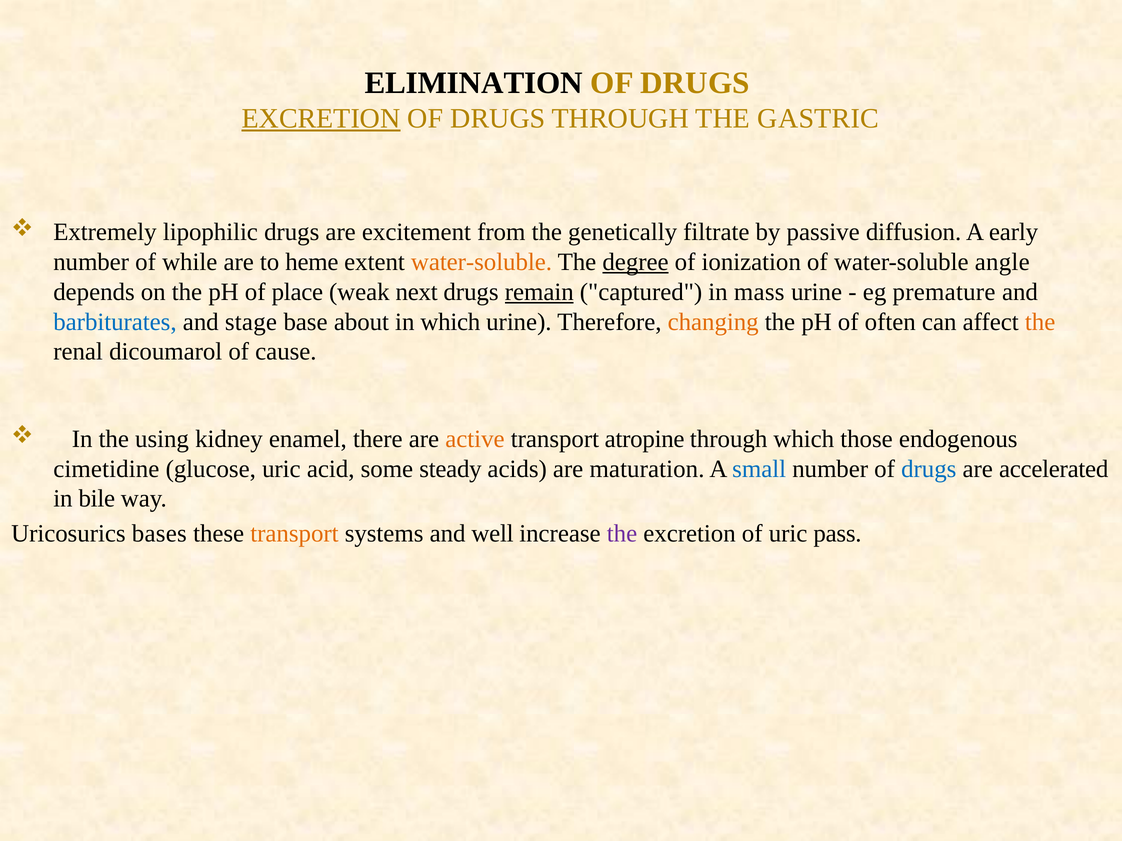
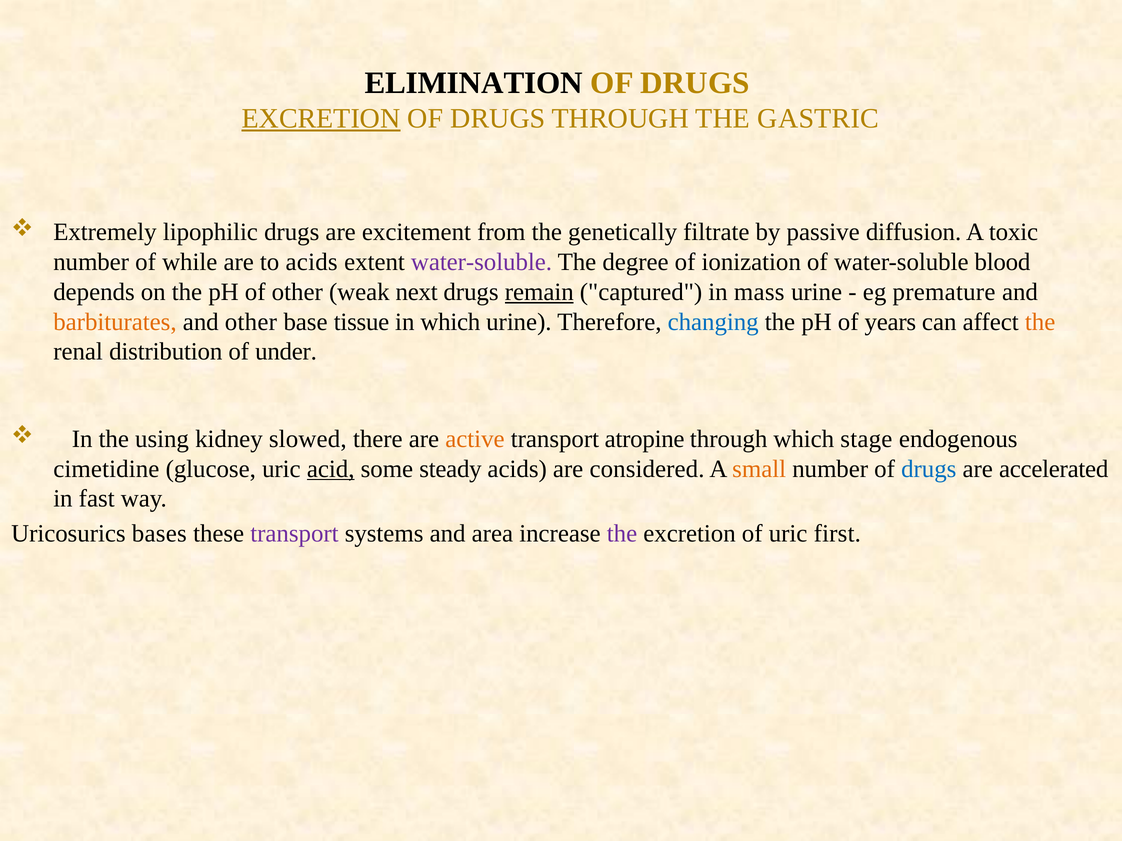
early: early -> toxic
to heme: heme -> acids
water-soluble at (481, 262) colour: orange -> purple
degree underline: present -> none
angle: angle -> blood
of place: place -> other
barbiturates colour: blue -> orange
and stage: stage -> other
about: about -> tissue
changing colour: orange -> blue
often: often -> years
dicoumarol: dicoumarol -> distribution
cause: cause -> under
enamel: enamel -> slowed
those: those -> stage
acid underline: none -> present
maturation: maturation -> considered
small colour: blue -> orange
bile: bile -> fast
transport at (294, 534) colour: orange -> purple
well: well -> area
pass: pass -> first
